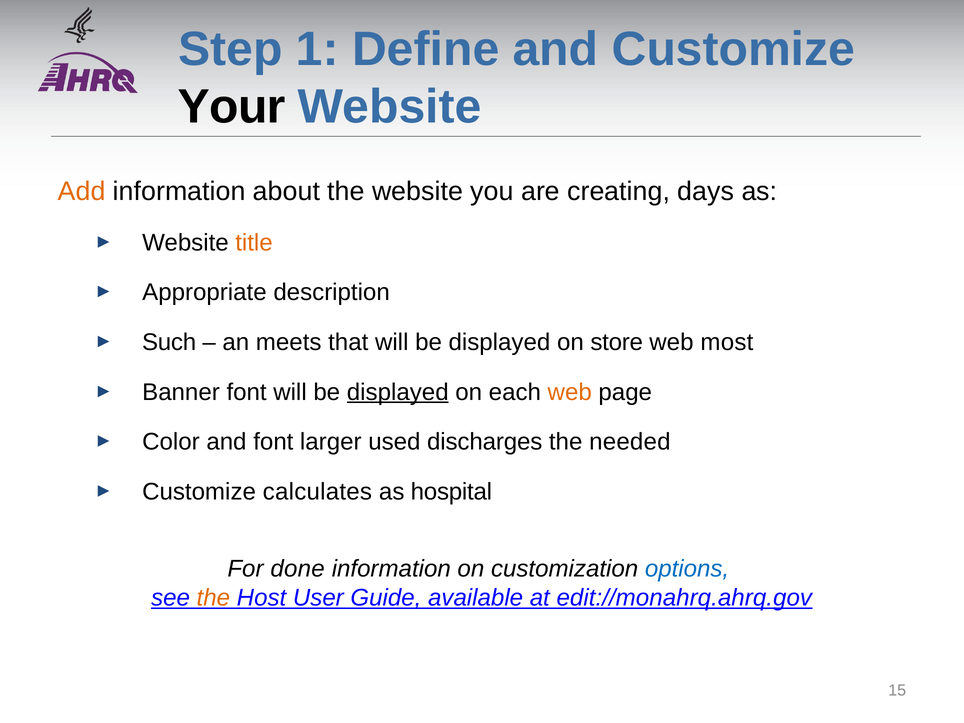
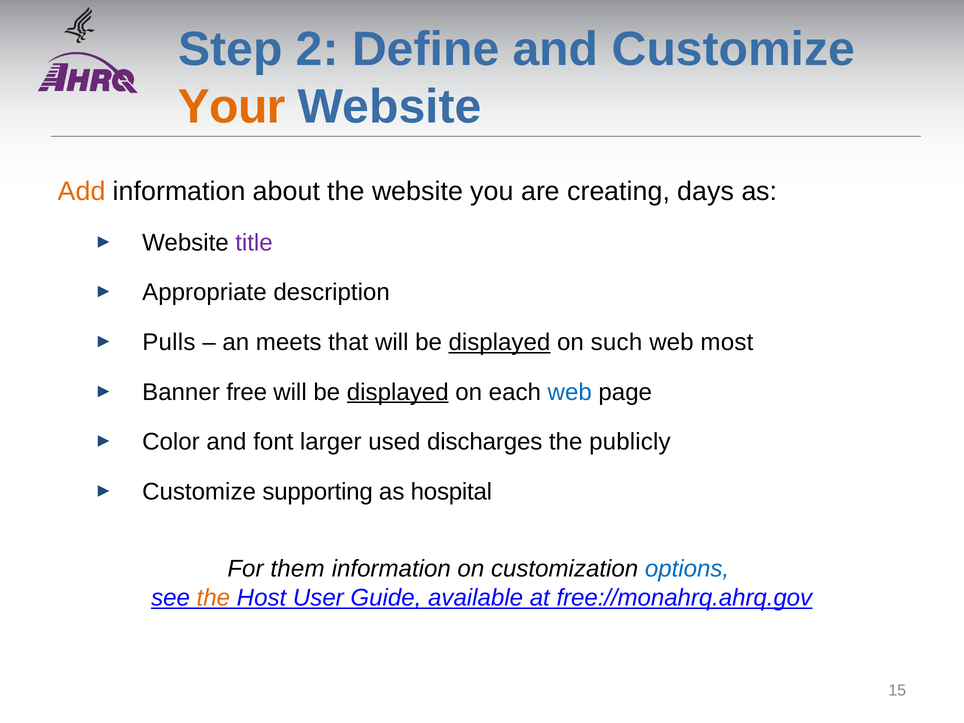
1: 1 -> 2
Your colour: black -> orange
title colour: orange -> purple
Such: Such -> Pulls
displayed at (499, 342) underline: none -> present
store: store -> such
Banner font: font -> free
web at (570, 392) colour: orange -> blue
needed: needed -> publicly
calculates: calculates -> supporting
done: done -> them
edit://monahrq.ahrq.gov: edit://monahrq.ahrq.gov -> free://monahrq.ahrq.gov
